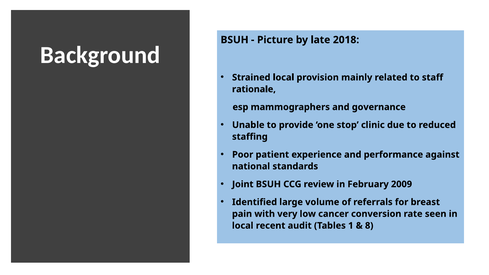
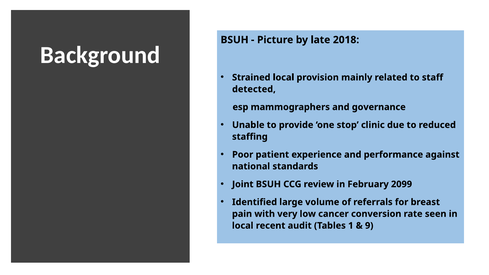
rationale: rationale -> detected
2009: 2009 -> 2099
8: 8 -> 9
